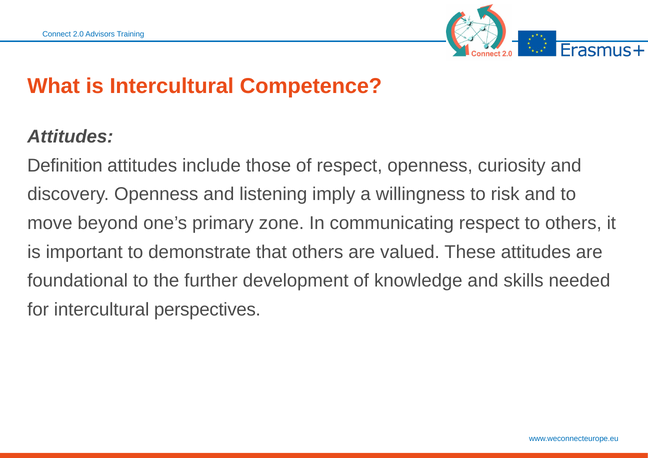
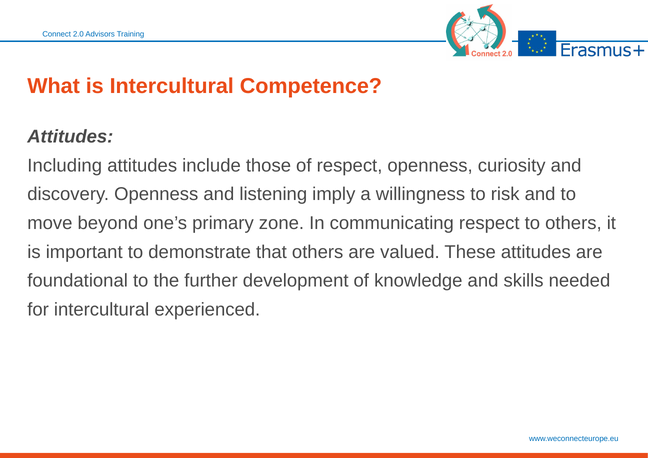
Definition: Definition -> Including
perspectives: perspectives -> experienced
